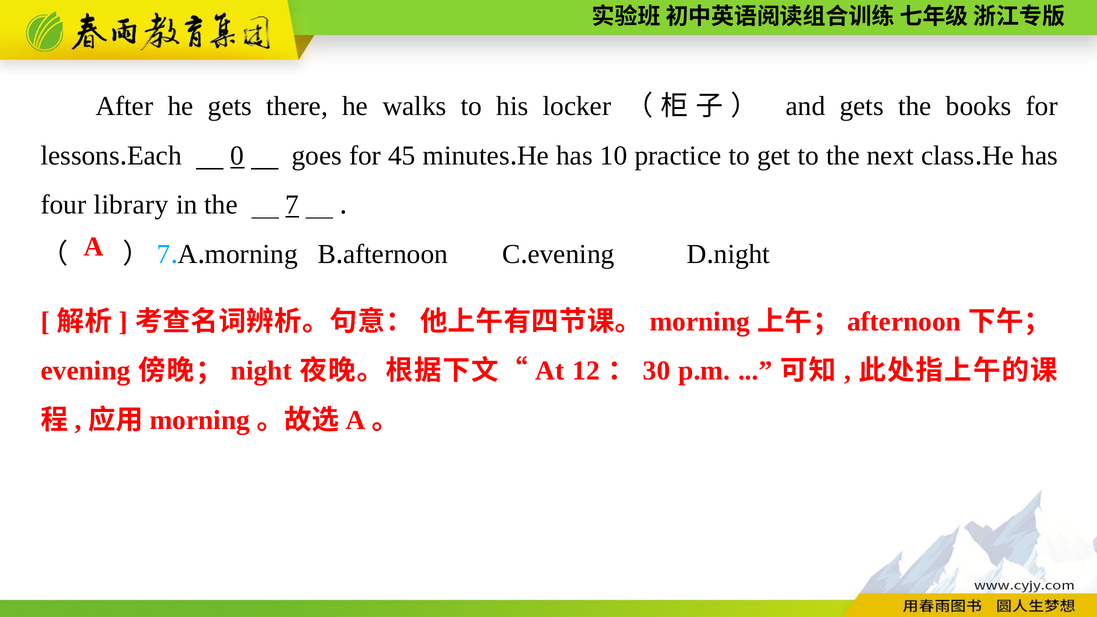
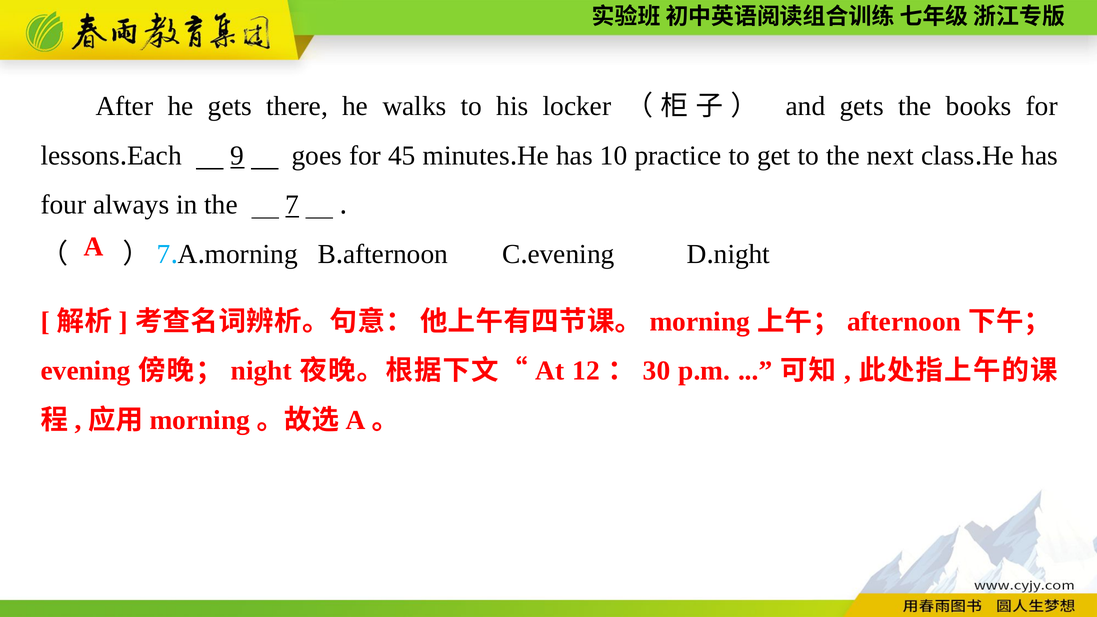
0: 0 -> 9
library: library -> always
